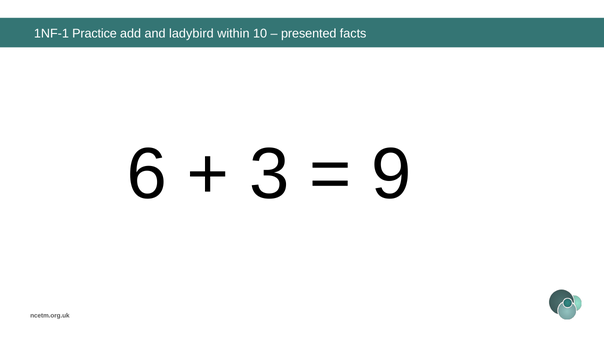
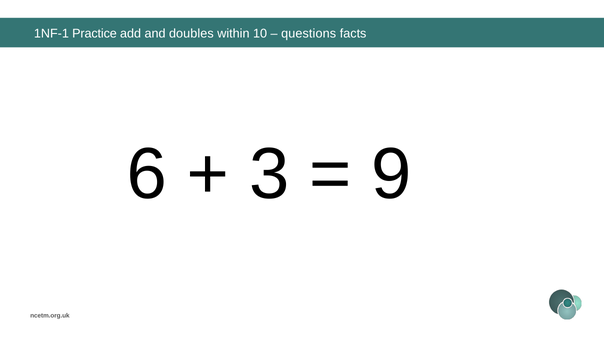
ladybird: ladybird -> doubles
presented: presented -> questions
